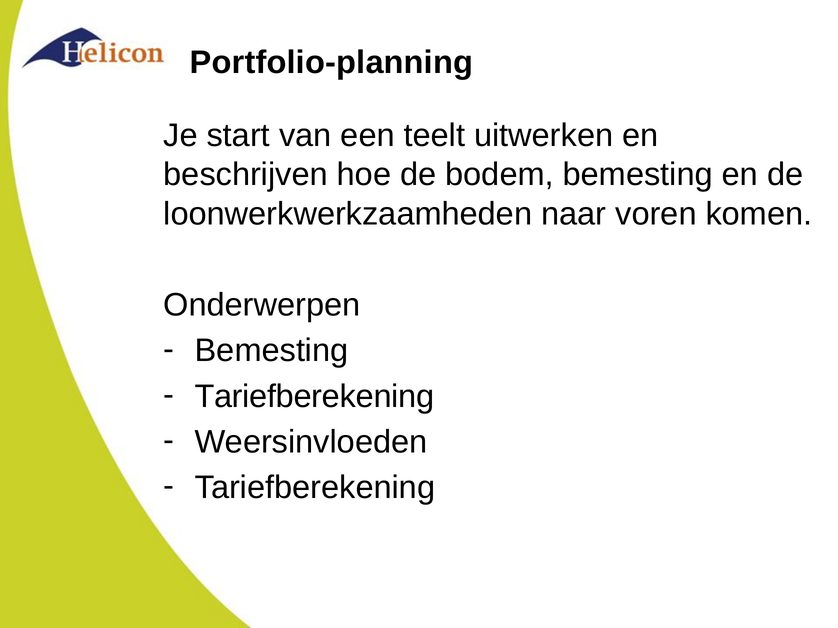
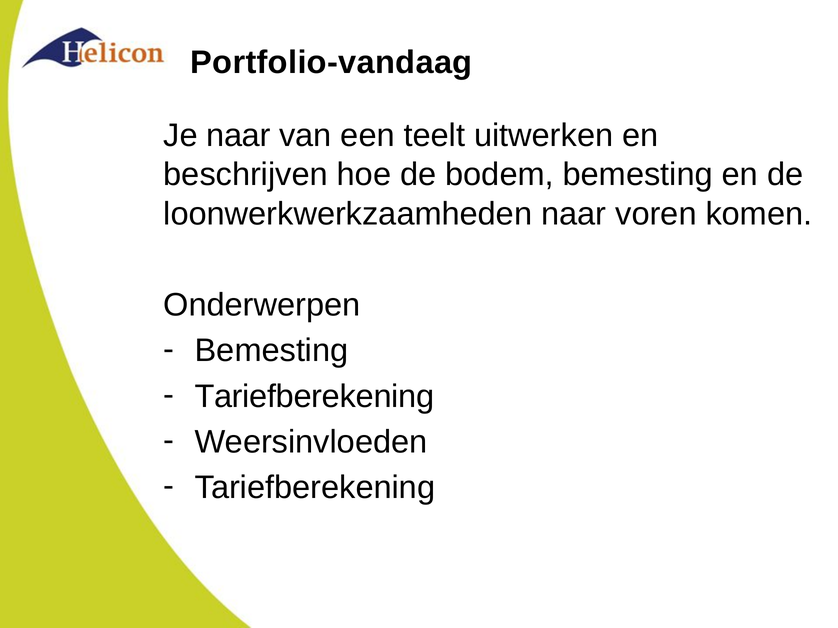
Portfolio-planning: Portfolio-planning -> Portfolio-vandaag
Je start: start -> naar
